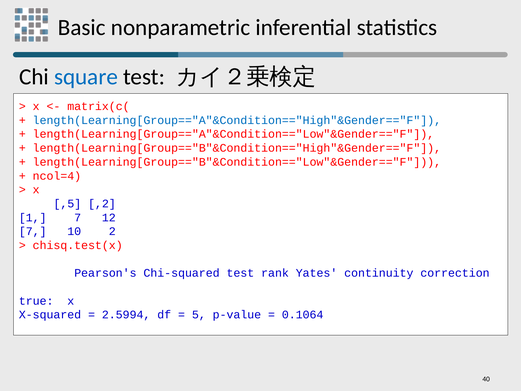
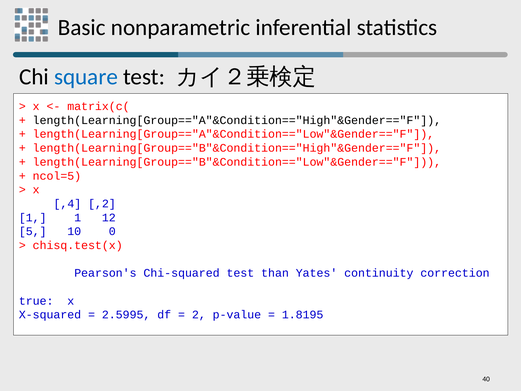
length(Learning[Group=="A"&Condition=="High"&Gender=="F colour: blue -> black
ncol=4: ncol=4 -> ncol=5
,5: ,5 -> ,4
1 7: 7 -> 1
7 at (33, 231): 7 -> 5
2: 2 -> 0
rank: rank -> than
2.5994: 2.5994 -> 2.5995
5: 5 -> 2
0.1064: 0.1064 -> 1.8195
